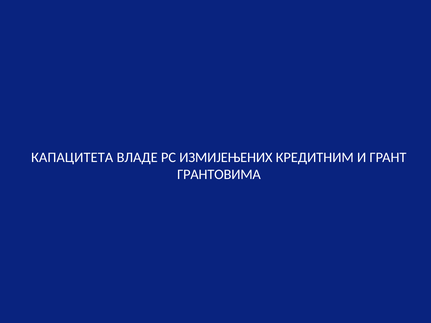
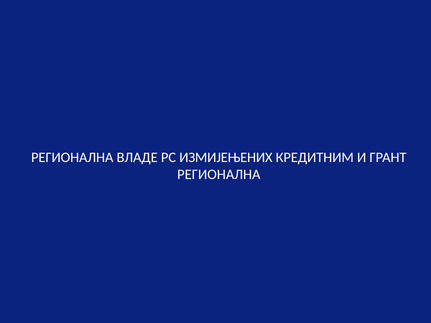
КАПАЦИТЕТА at (72, 157): КАПАЦИТЕТА -> РЕГИОНАЛНА
ГРАНТОВИМА at (219, 175): ГРАНТОВИМА -> РЕГИОНАЛНА
